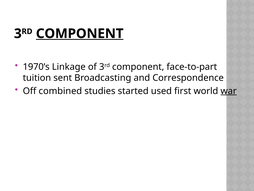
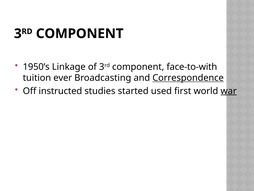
COMPONENT at (80, 34) underline: present -> none
1970’s: 1970’s -> 1950’s
face-to-part: face-to-part -> face-to-with
sent: sent -> ever
Correspondence underline: none -> present
combined: combined -> instructed
